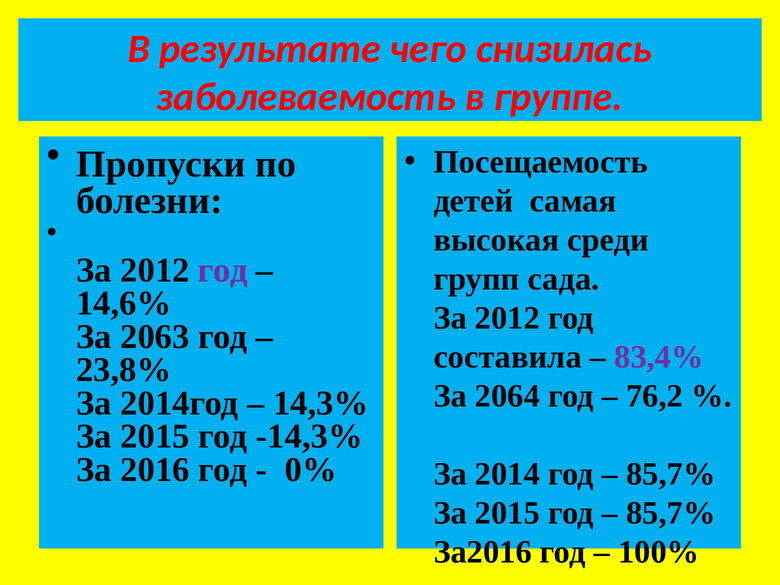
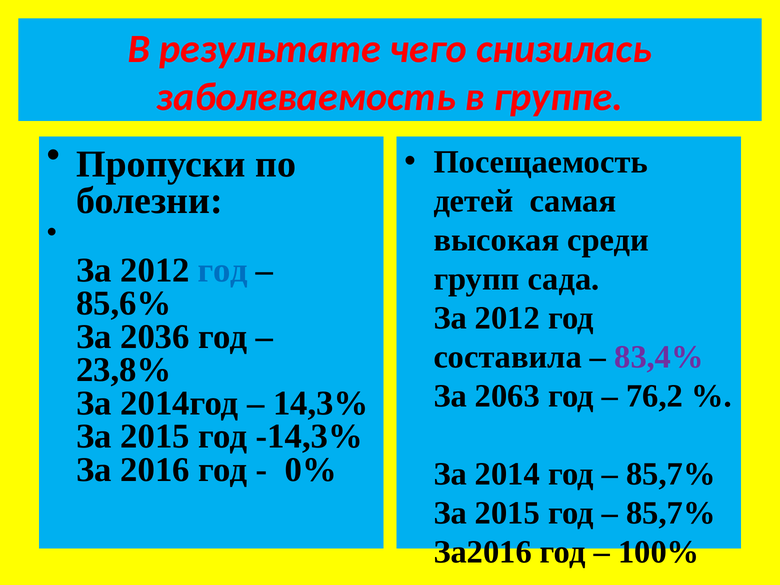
год at (223, 270) colour: purple -> blue
14,6%: 14,6% -> 85,6%
2063: 2063 -> 2036
2064: 2064 -> 2063
